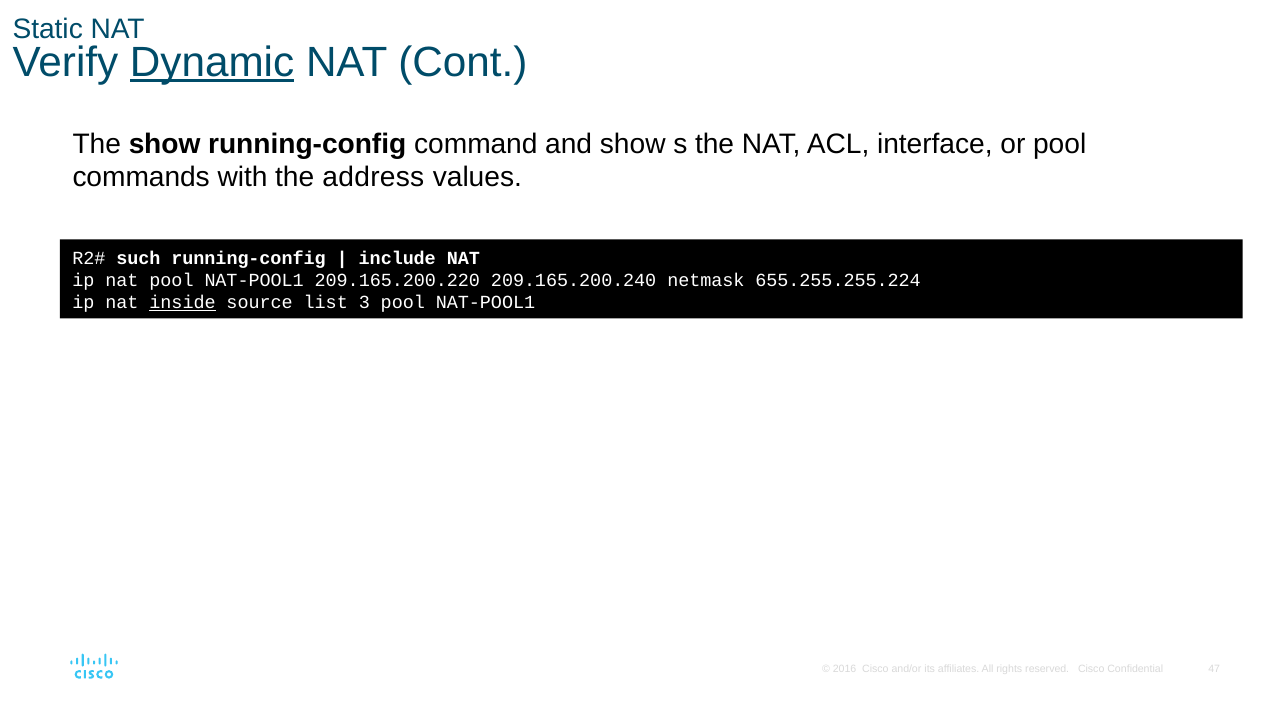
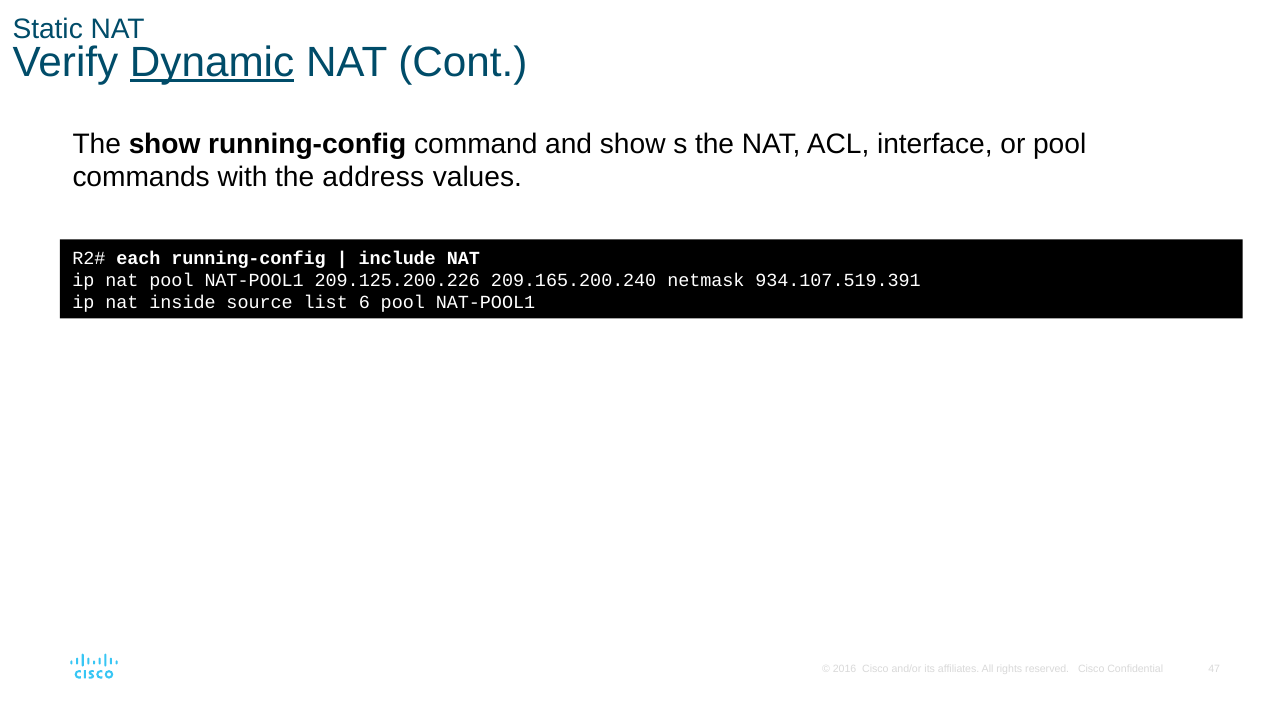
such: such -> each
209.165.200.220: 209.165.200.220 -> 209.125.200.226
655.255.255.224: 655.255.255.224 -> 934.107.519.391
inside underline: present -> none
3: 3 -> 6
